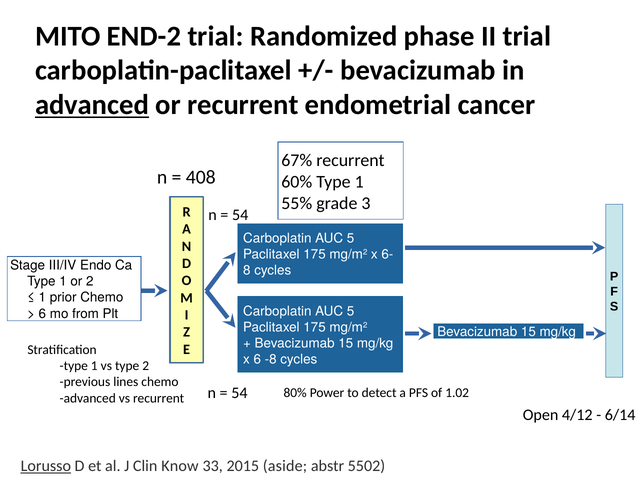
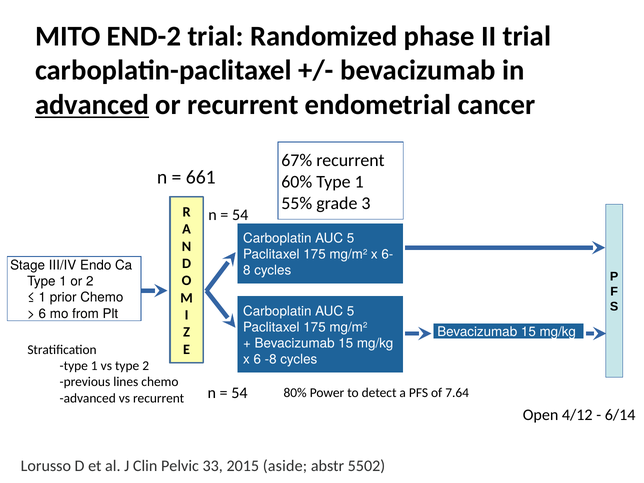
408: 408 -> 661
1.02: 1.02 -> 7.64
Lorusso underline: present -> none
Know: Know -> Pelvic
